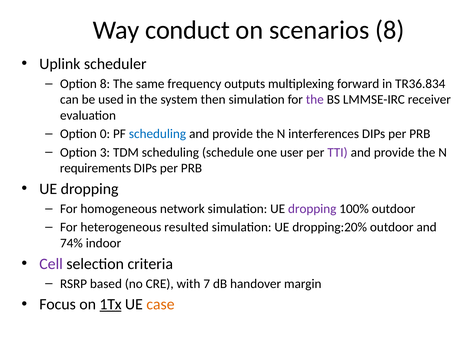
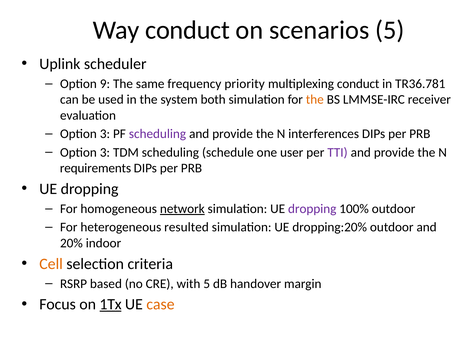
scenarios 8: 8 -> 5
Option 8: 8 -> 9
outputs: outputs -> priority
multiplexing forward: forward -> conduct
TR36.834: TR36.834 -> TR36.781
then: then -> both
the at (315, 99) colour: purple -> orange
0 at (105, 134): 0 -> 3
scheduling at (157, 134) colour: blue -> purple
network underline: none -> present
74%: 74% -> 20%
Cell colour: purple -> orange
with 7: 7 -> 5
